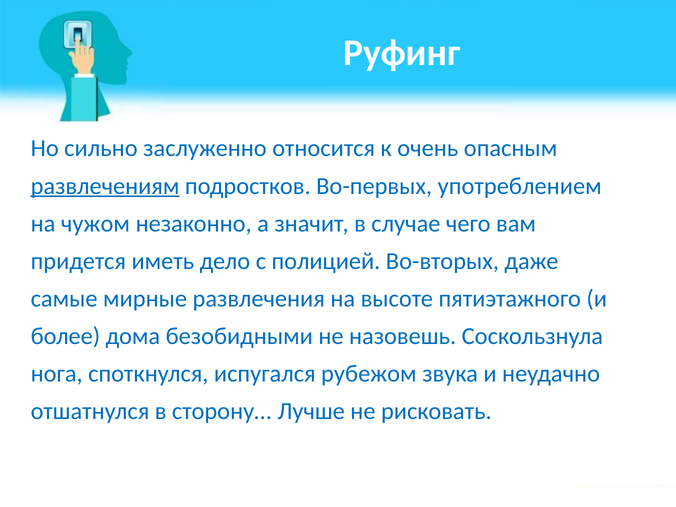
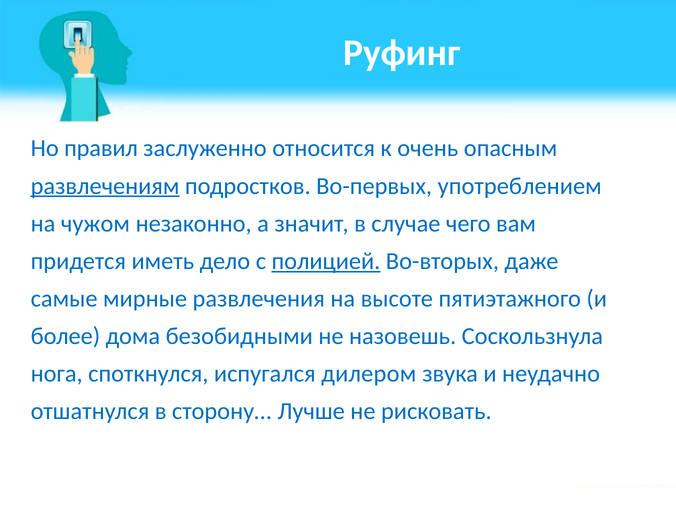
сильно: сильно -> правил
полицией underline: none -> present
рубежом: рубежом -> дилером
